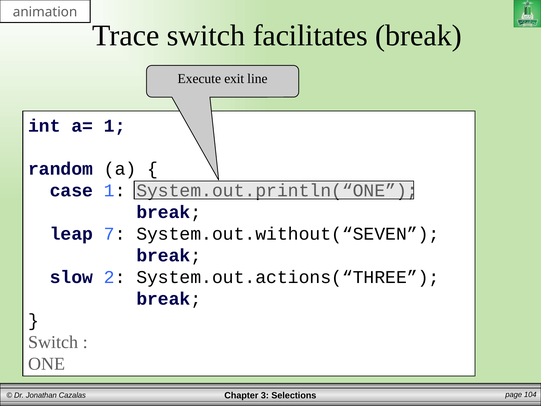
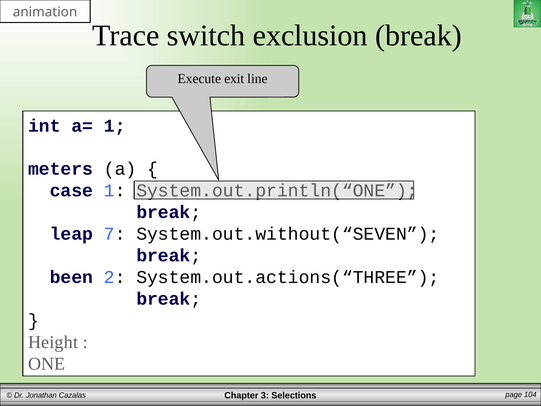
facilitates: facilitates -> exclusion
random: random -> meters
slow: slow -> been
Switch at (53, 342): Switch -> Height
